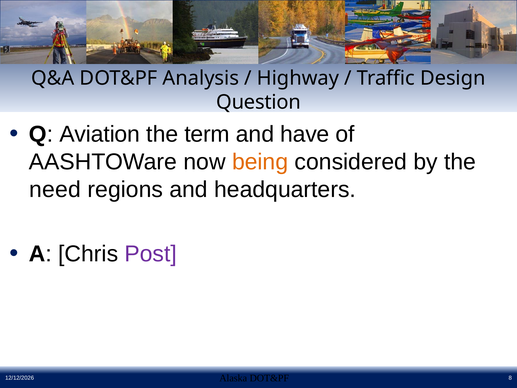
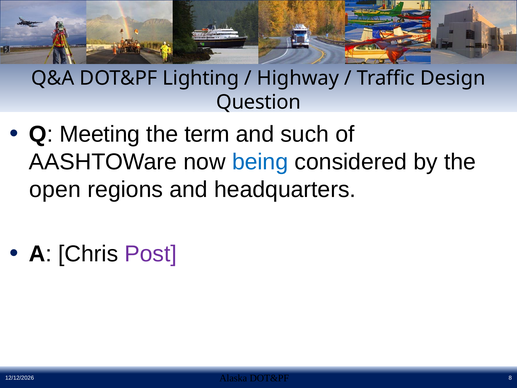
Analysis: Analysis -> Lighting
Aviation: Aviation -> Meeting
have: have -> such
being colour: orange -> blue
need: need -> open
